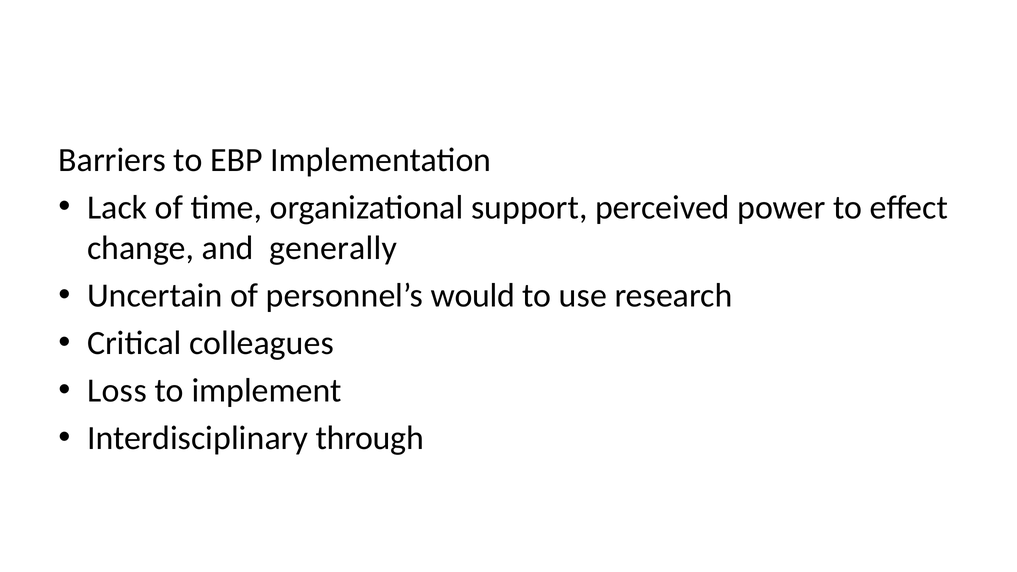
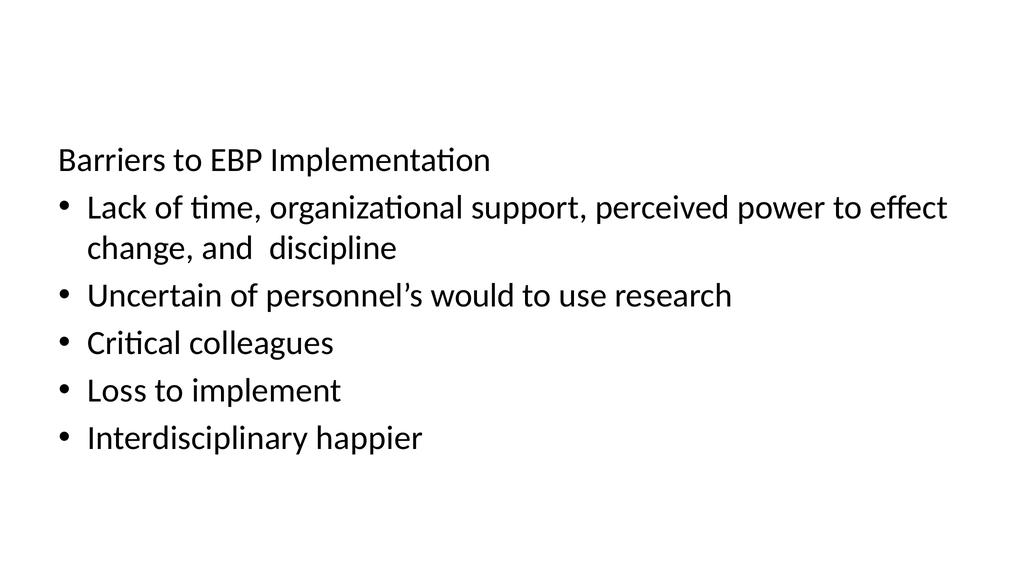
generally: generally -> discipline
through: through -> happier
